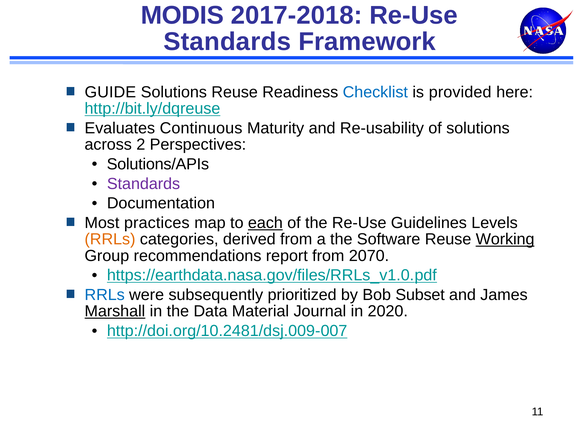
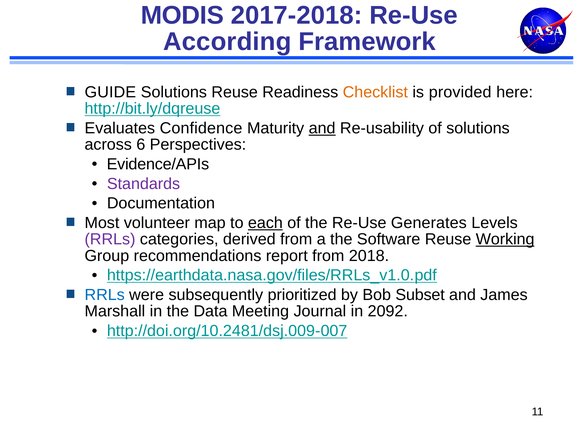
Standards at (227, 42): Standards -> According
Checklist colour: blue -> orange
Continuous: Continuous -> Confidence
and at (322, 128) underline: none -> present
2: 2 -> 6
Solutions/APIs: Solutions/APIs -> Evidence/APIs
practices: practices -> volunteer
Guidelines: Guidelines -> Generates
RRLs at (110, 240) colour: orange -> purple
2070: 2070 -> 2018
Marshall underline: present -> none
Material: Material -> Meeting
2020: 2020 -> 2092
